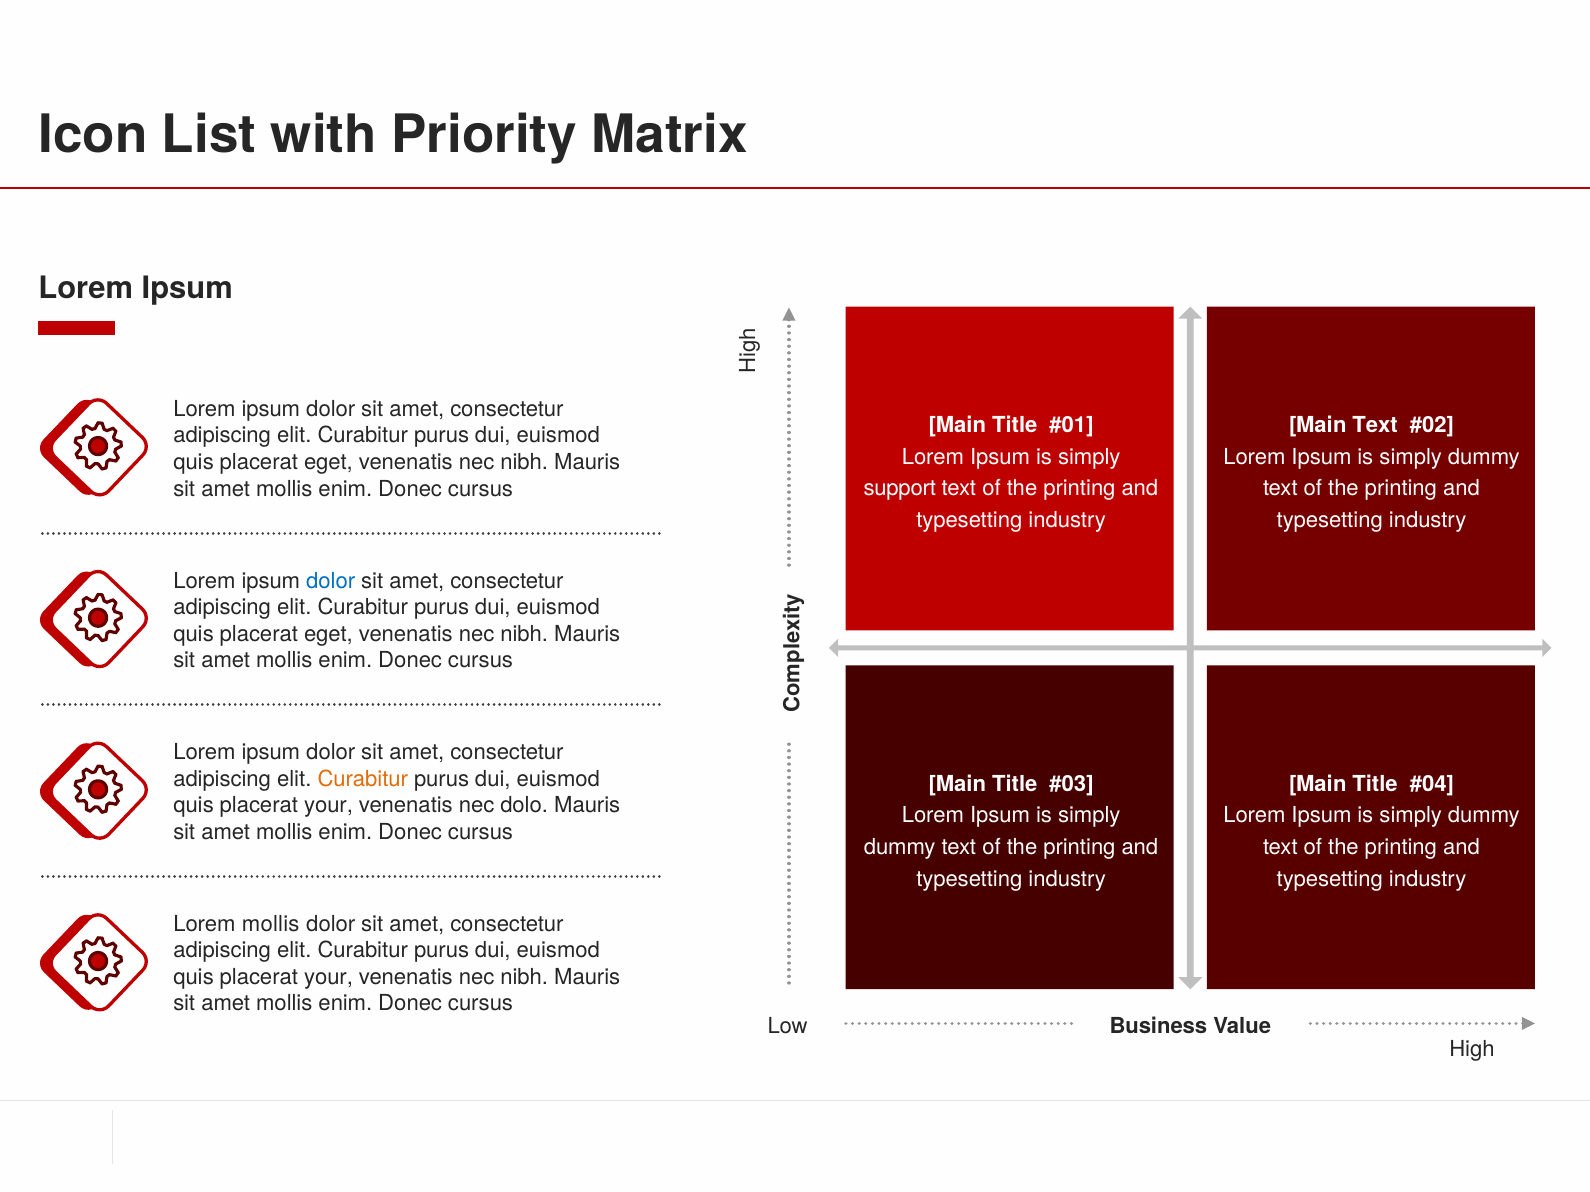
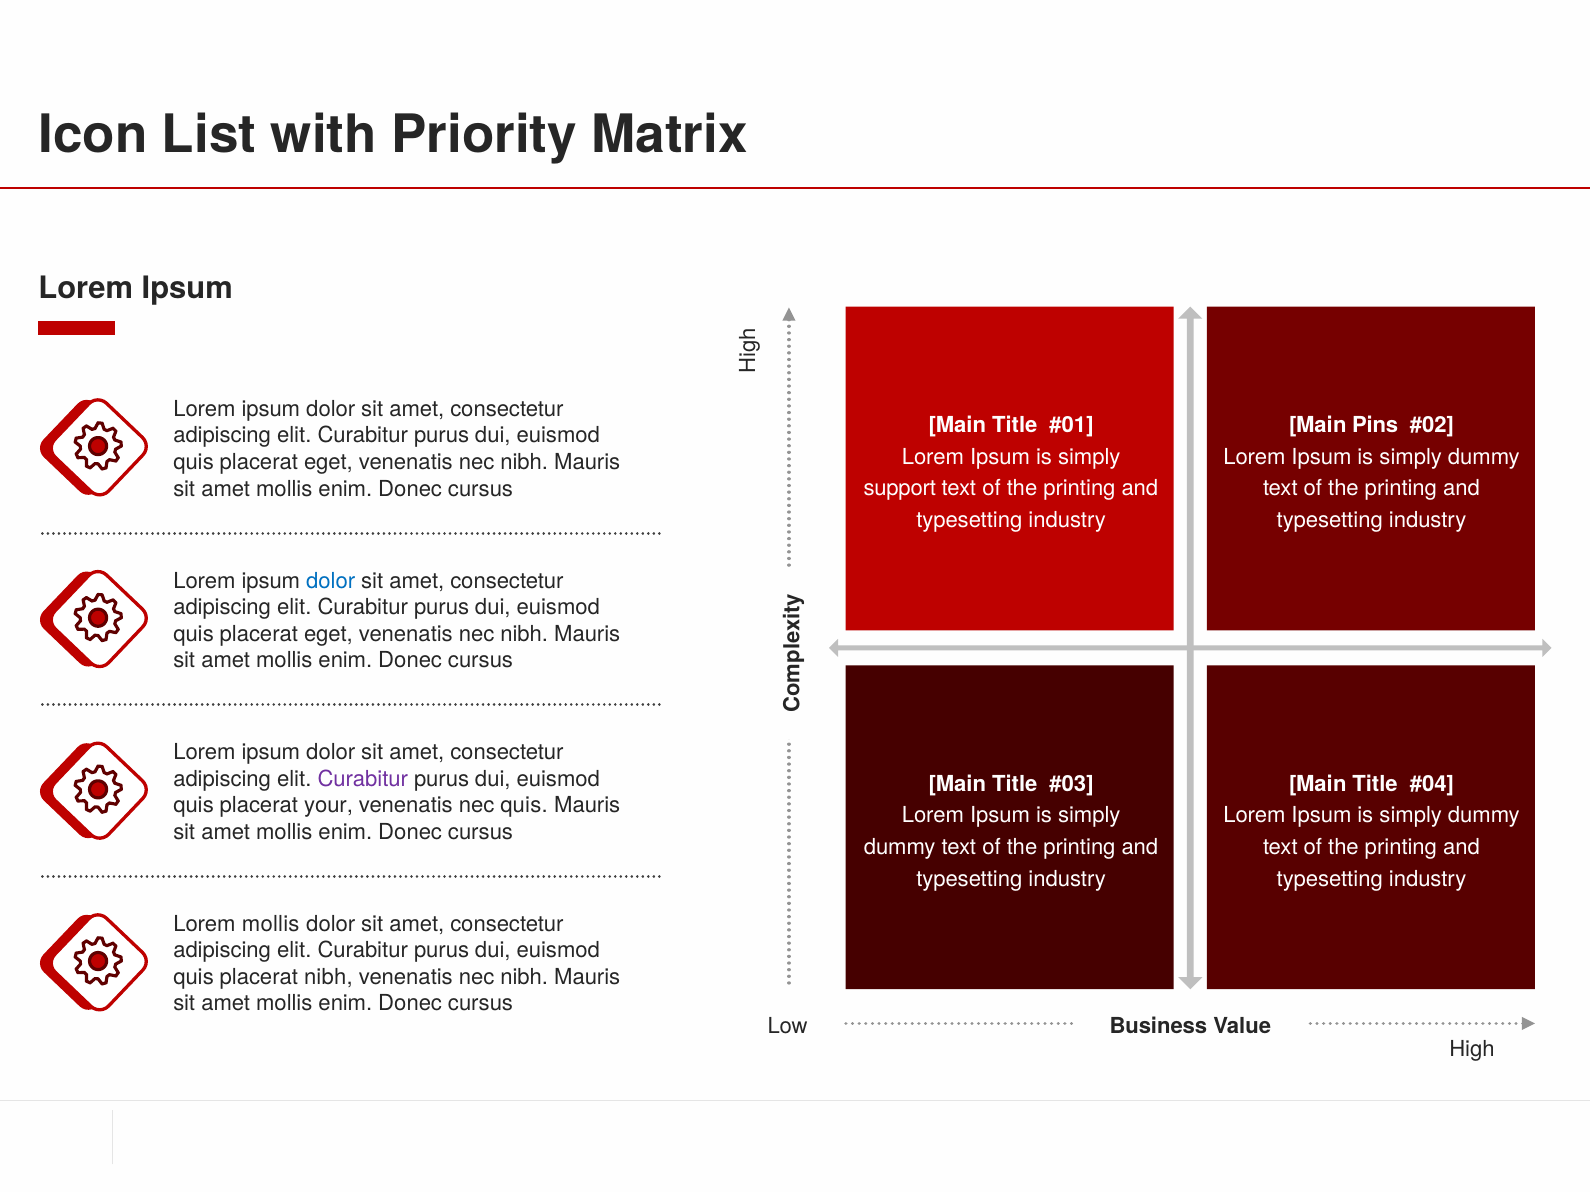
Main Text: Text -> Pins
Curabitur at (363, 779) colour: orange -> purple
nec dolo: dolo -> quis
your at (328, 978): your -> nibh
